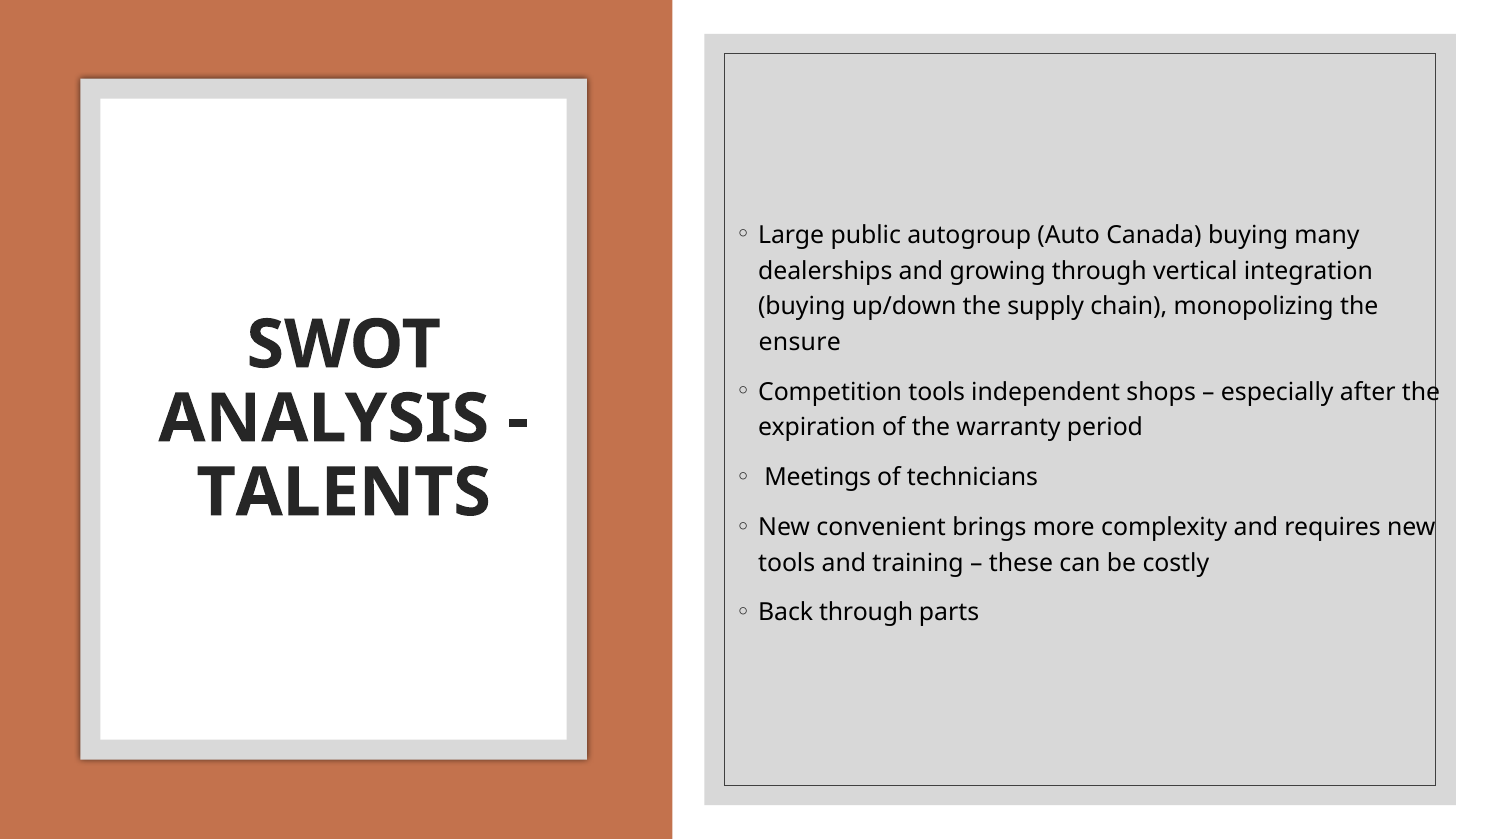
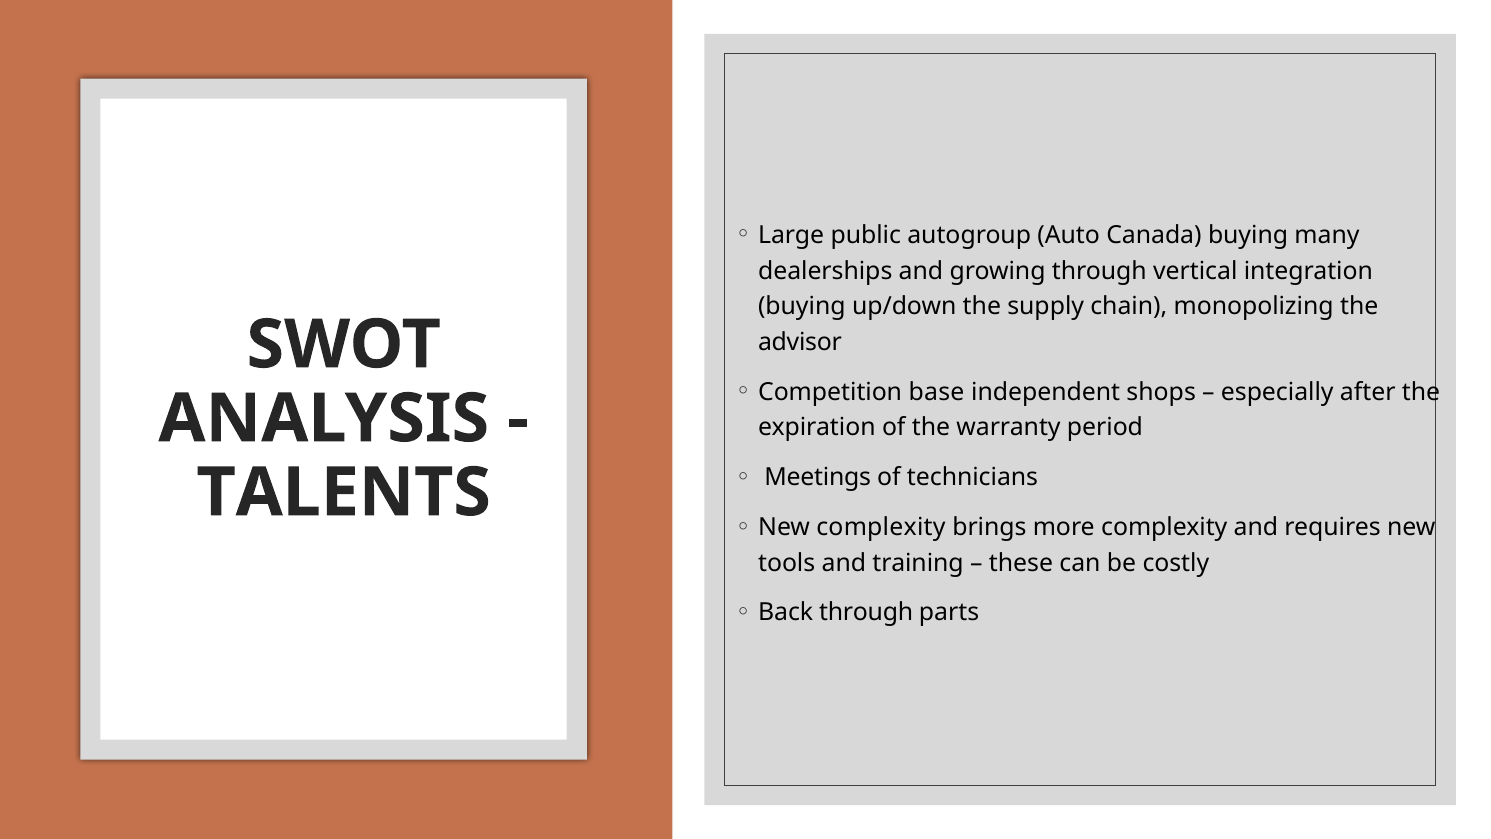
ensure: ensure -> advisor
Competition tools: tools -> base
New convenient: convenient -> complexity
